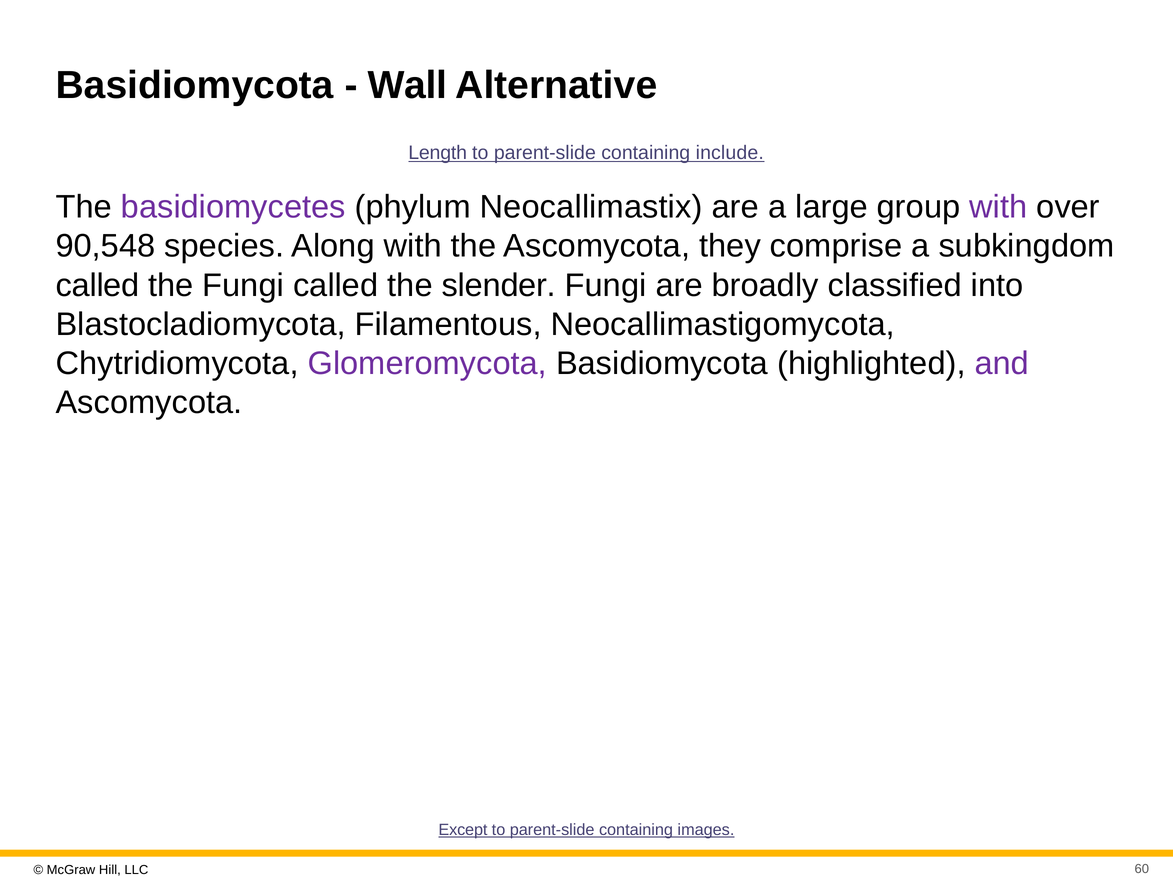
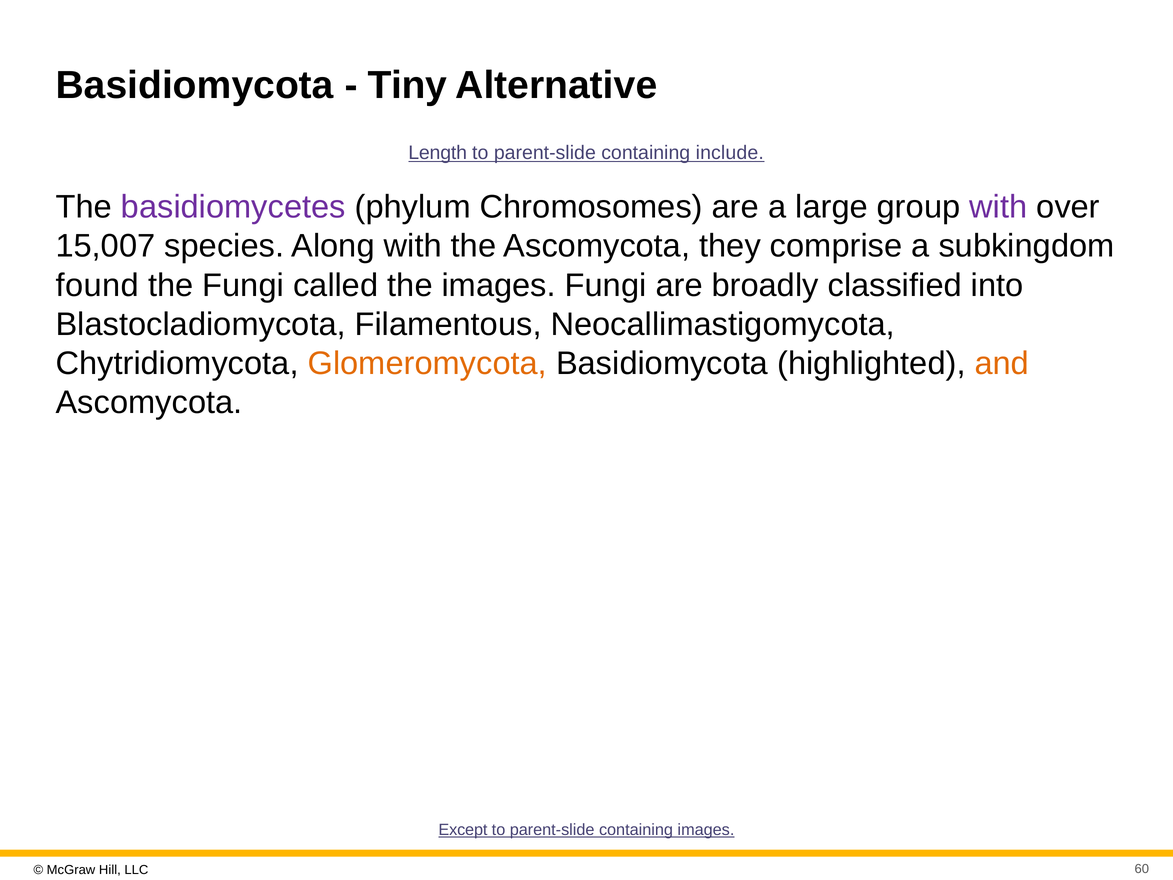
Wall: Wall -> Tiny
Neocallimastix: Neocallimastix -> Chromosomes
90,548: 90,548 -> 15,007
called at (98, 285): called -> found
the slender: slender -> images
Glomeromycota colour: purple -> orange
and colour: purple -> orange
